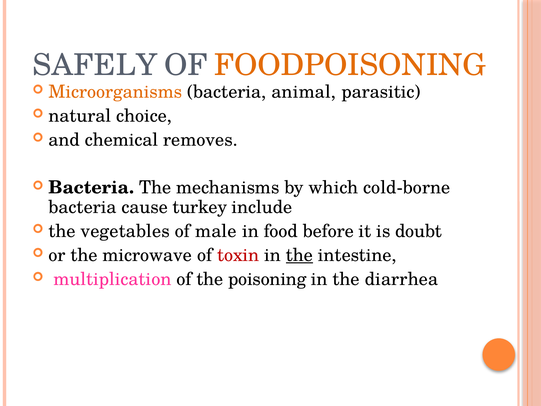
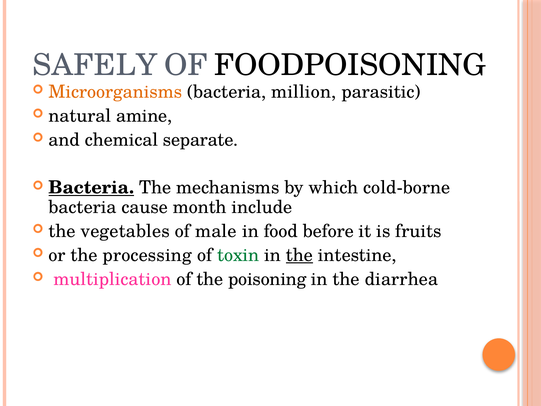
FOODPOISONING colour: orange -> black
animal: animal -> million
choice: choice -> amine
removes: removes -> separate
Bacteria at (91, 188) underline: none -> present
turkey: turkey -> month
doubt: doubt -> fruits
microwave: microwave -> processing
toxin colour: red -> green
